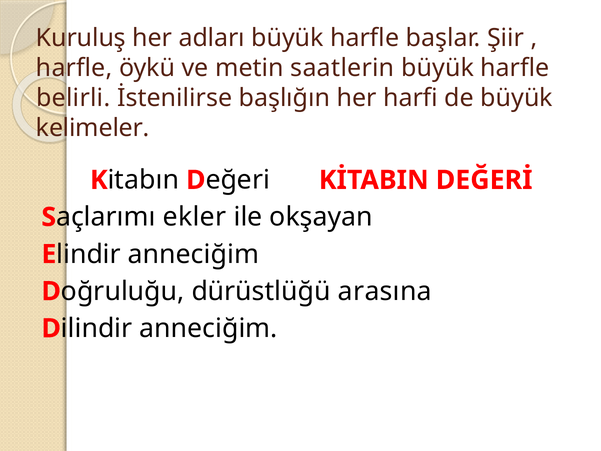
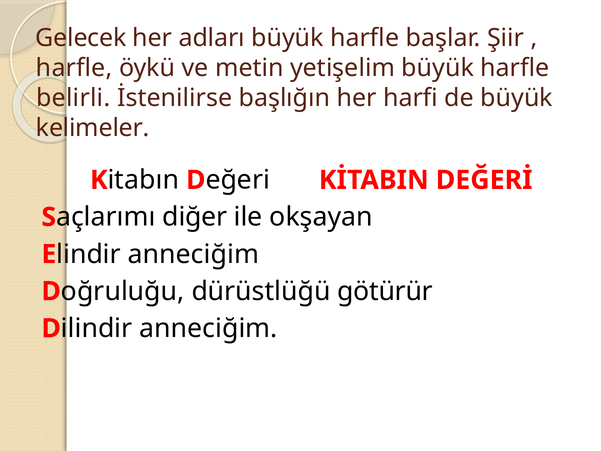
Kuruluş: Kuruluş -> Gelecek
saatlerin: saatlerin -> yetişelim
ekler: ekler -> diğer
arasına: arasına -> götürür
